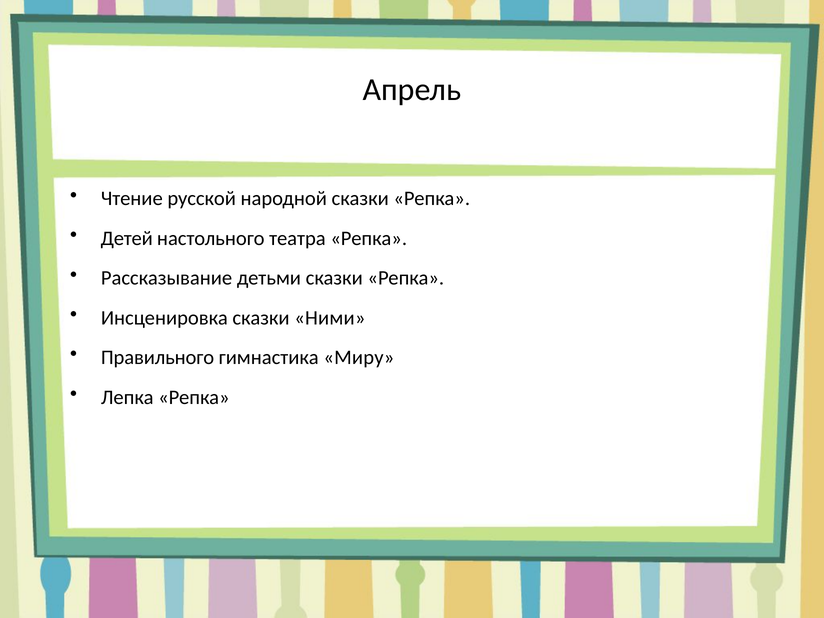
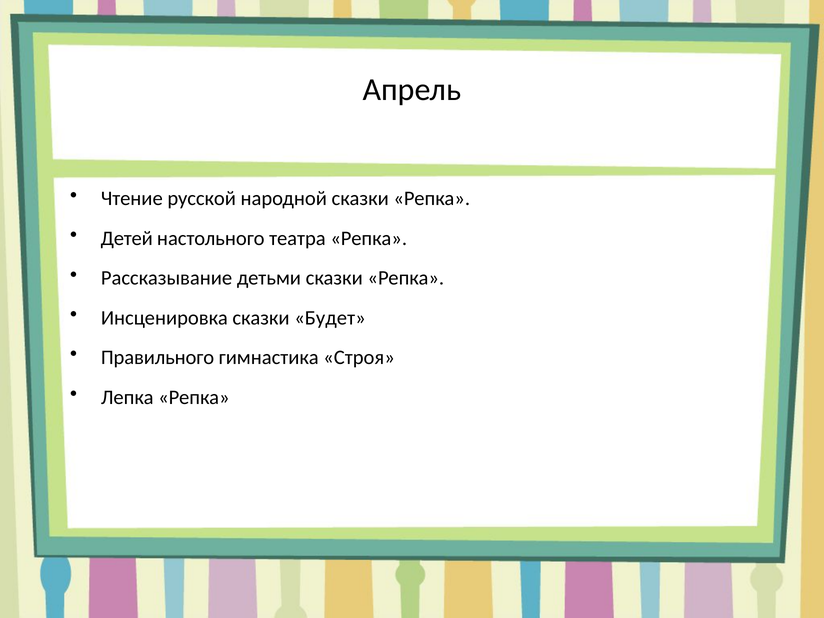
Ними: Ними -> Будет
Миру: Миру -> Строя
